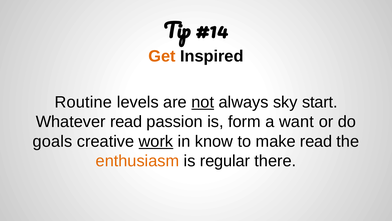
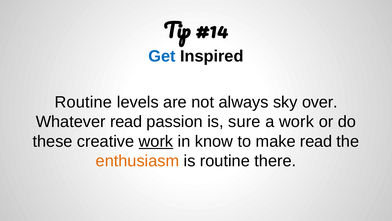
Get colour: orange -> blue
not underline: present -> none
start: start -> over
form: form -> sure
a want: want -> work
goals: goals -> these
is regular: regular -> routine
